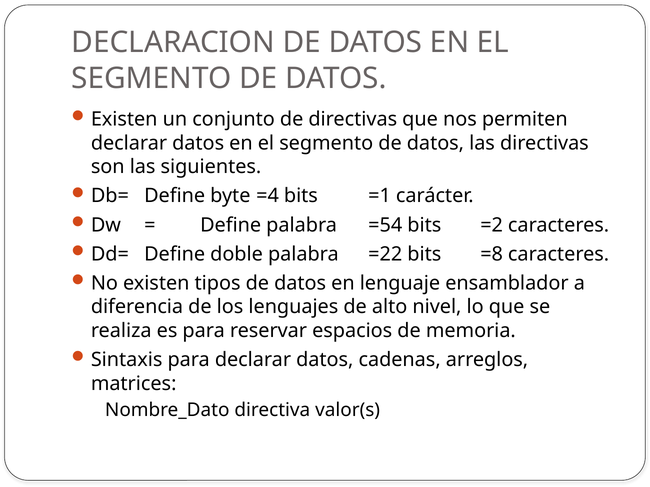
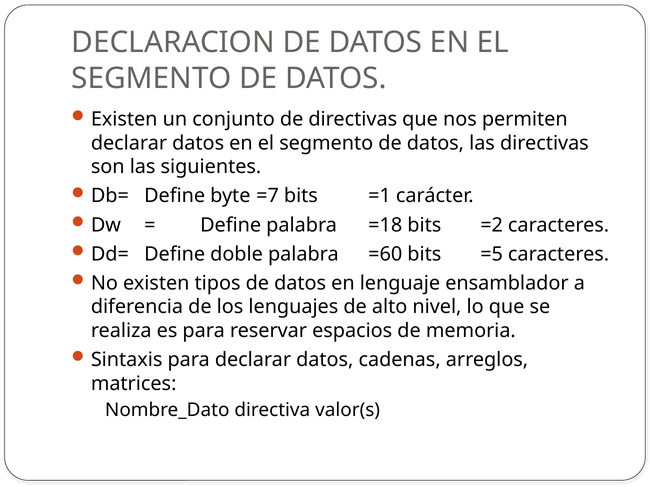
=4: =4 -> =7
=54: =54 -> =18
=22: =22 -> =60
=8: =8 -> =5
